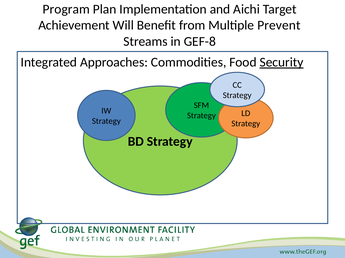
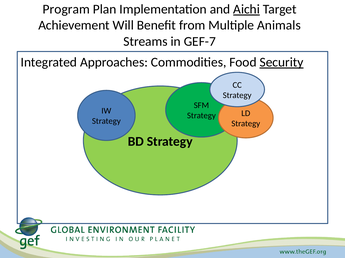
Aichi underline: none -> present
Prevent: Prevent -> Animals
GEF-8: GEF-8 -> GEF-7
